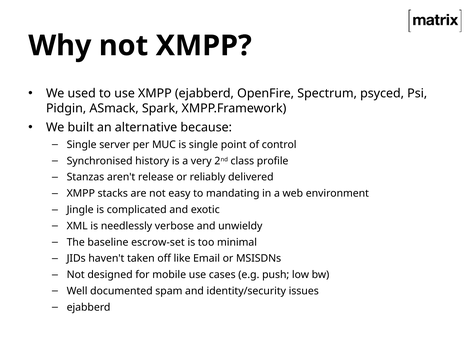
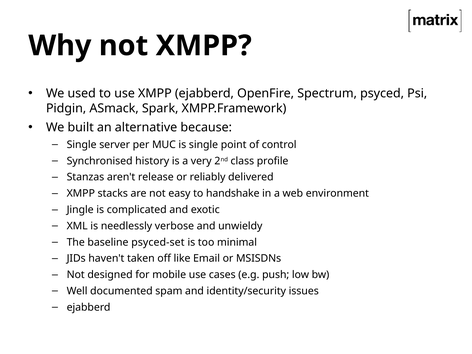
mandating: mandating -> handshake
escrow-set: escrow-set -> psyced-set
